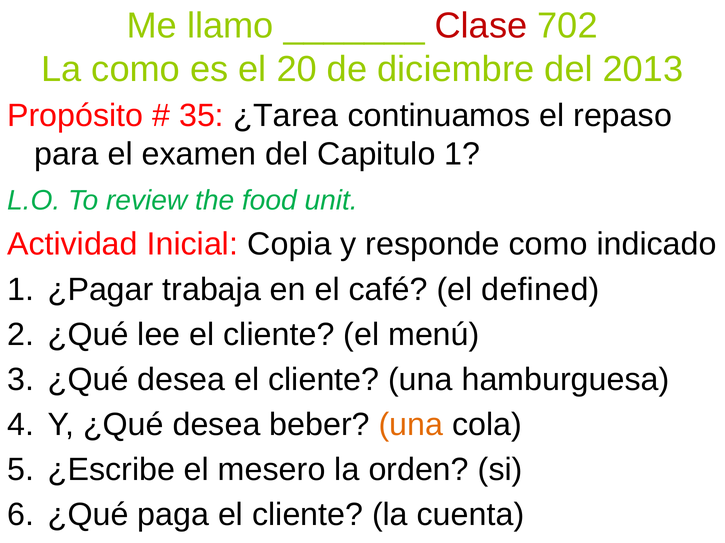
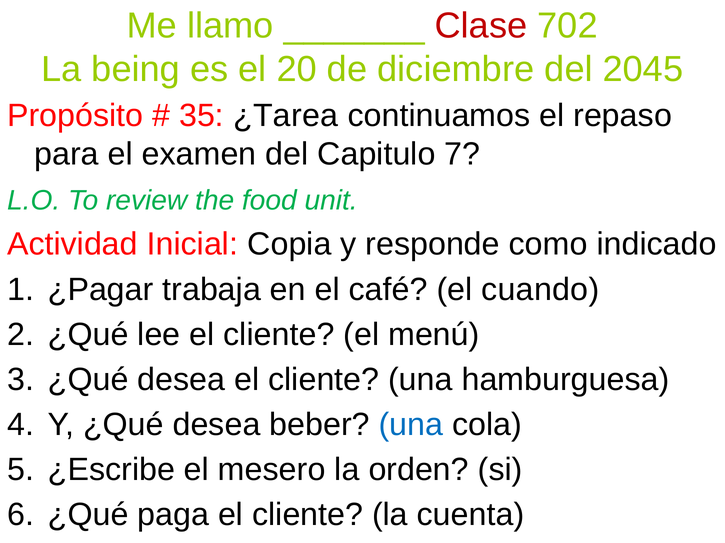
La como: como -> being
2013: 2013 -> 2045
Capitulo 1: 1 -> 7
defined: defined -> cuando
una at (411, 425) colour: orange -> blue
